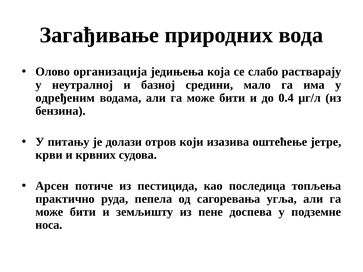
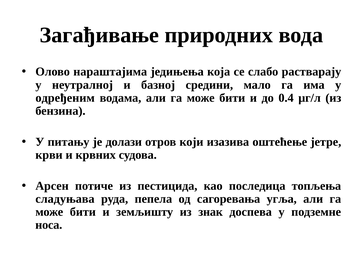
организација: организација -> нараштајима
практично: практично -> сладуњава
пене: пене -> знак
